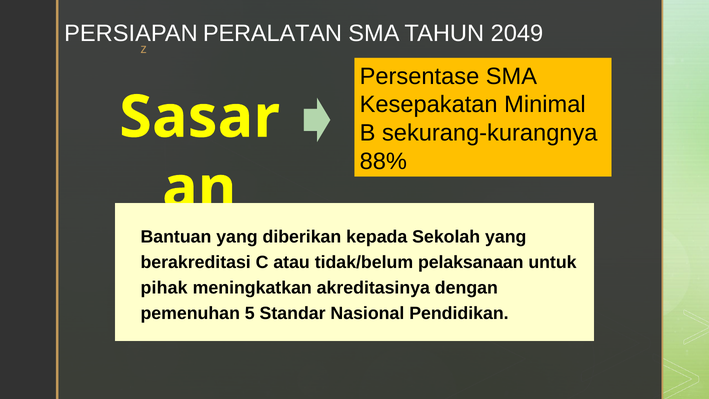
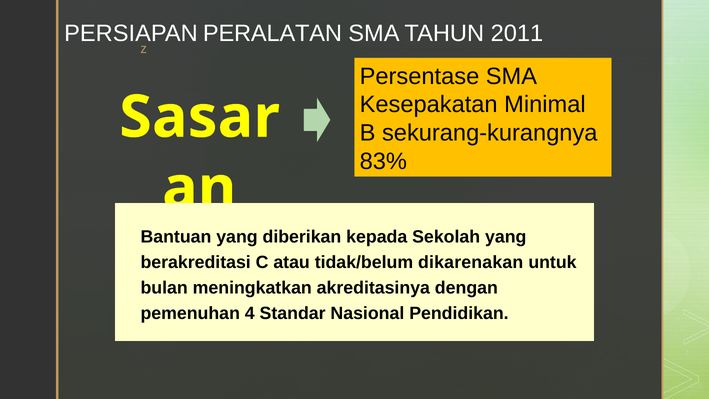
2049: 2049 -> 2011
88%: 88% -> 83%
pelaksanaan: pelaksanaan -> dikarenakan
pihak: pihak -> bulan
5: 5 -> 4
